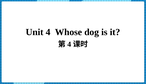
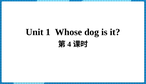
Unit 4: 4 -> 1
